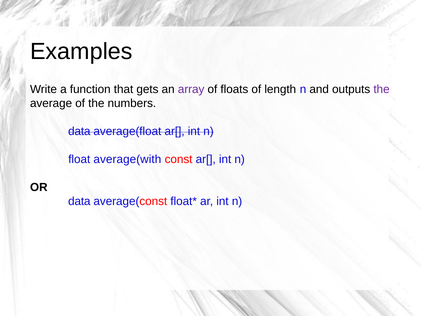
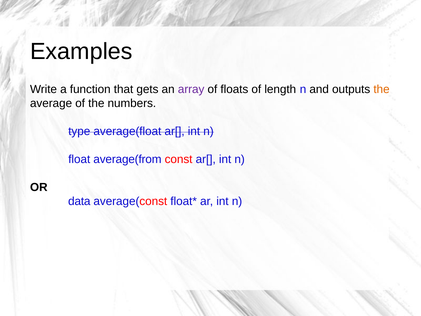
the at (382, 89) colour: purple -> orange
data at (79, 131): data -> type
average(with: average(with -> average(from
